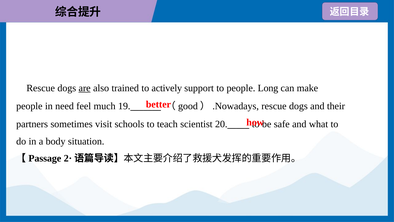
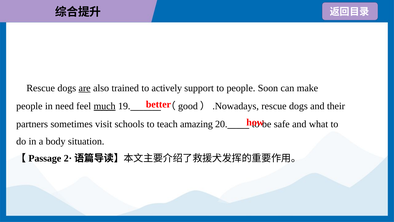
Long: Long -> Soon
much underline: none -> present
scientist: scientist -> amazing
